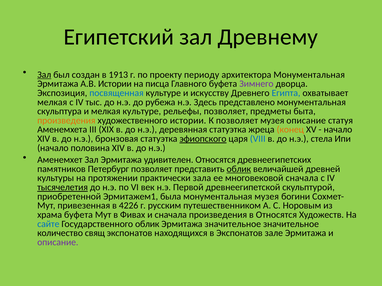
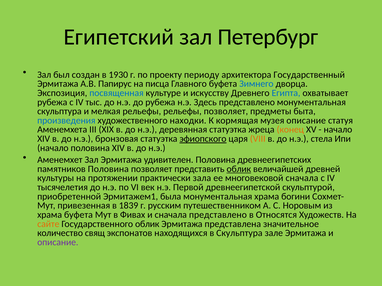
Древнему: Древнему -> Петербург
Зал at (44, 75) underline: present -> none
1913: 1913 -> 1930
архитектора Монументальная: Монументальная -> Государственный
А.В Истории: Истории -> Папирус
Зимнего colour: purple -> blue
мелкая at (52, 102): мелкая -> рубежа
мелкая культуре: культуре -> рельефы
произведения at (66, 121) colour: orange -> blue
художественного истории: истории -> находки
К позволяет: позволяет -> кормящая
VIII colour: blue -> orange
удивителен Относятся: Относятся -> Половина
памятников Петербург: Петербург -> Половина
тысячелетия underline: present -> none
монументальная музея: музея -> храма
4226: 4226 -> 1839
сначала произведения: произведения -> представлено
сайте colour: blue -> orange
Эрмитажа значительное: значительное -> представлена
в Экспонатов: Экспонатов -> Скульптура
